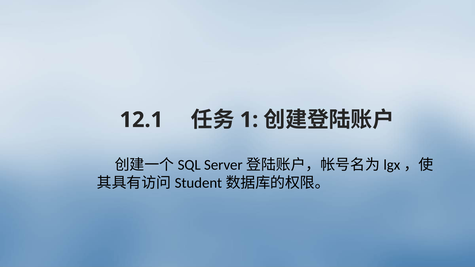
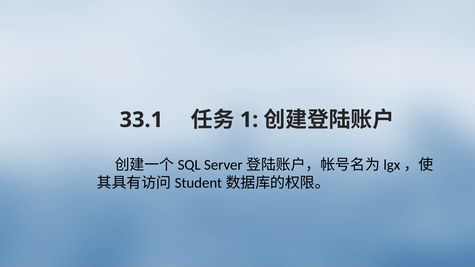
12.1: 12.1 -> 33.1
